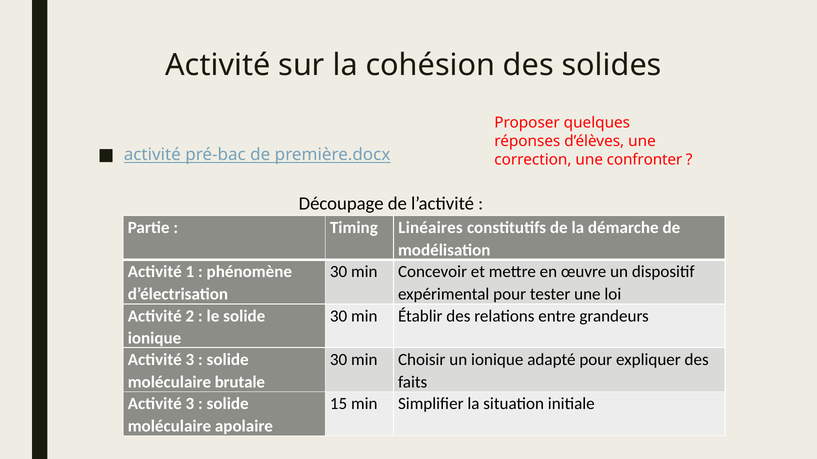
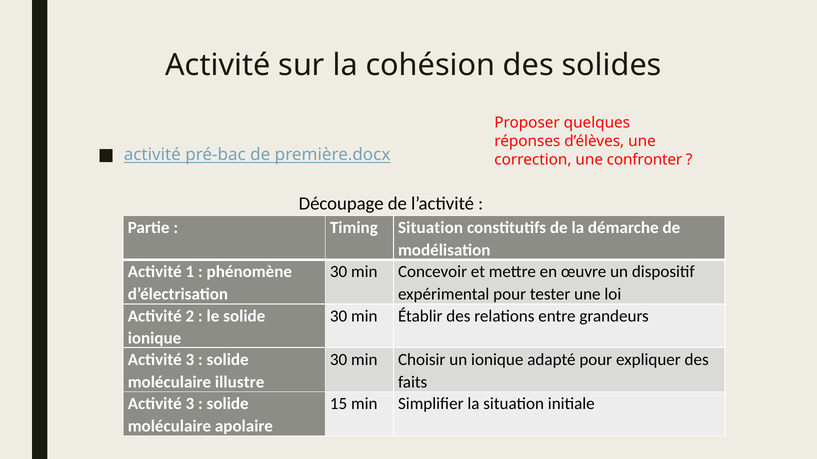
Timing Linéaires: Linéaires -> Situation
brutale: brutale -> illustre
